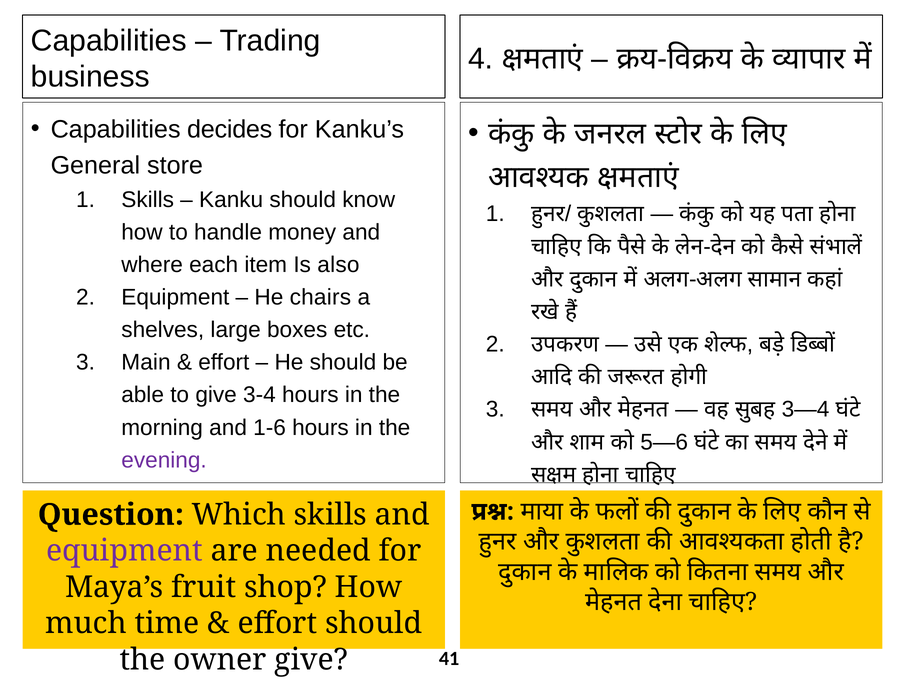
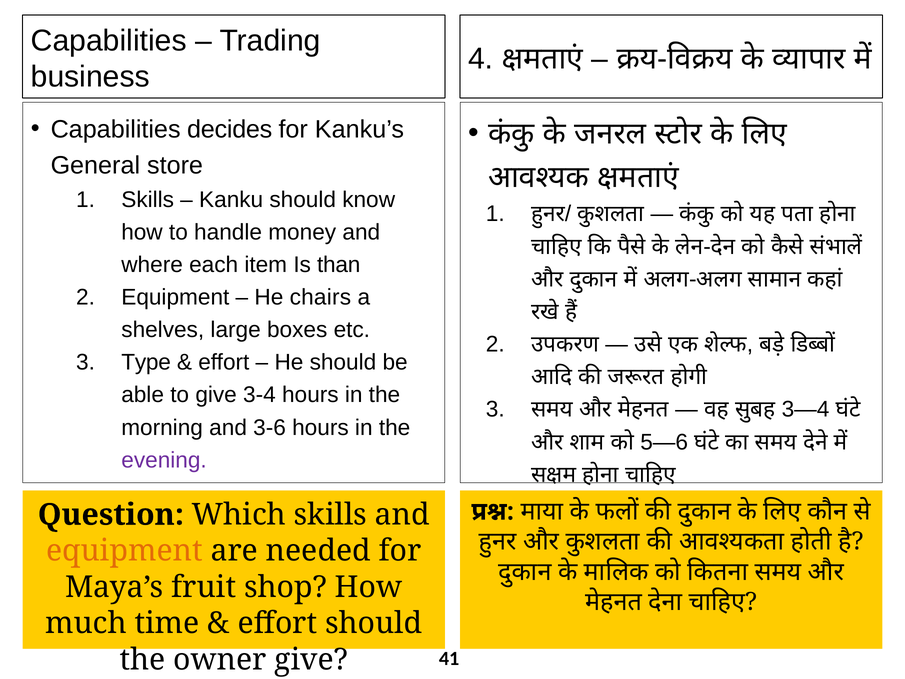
also: also -> than
Main: Main -> Type
1-6: 1-6 -> 3-6
equipment at (125, 551) colour: purple -> orange
